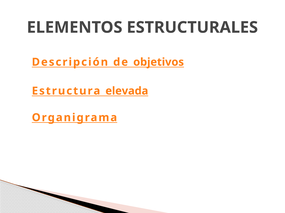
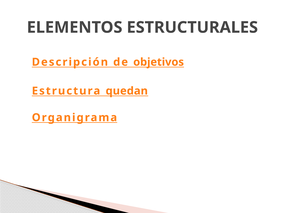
elevada: elevada -> quedan
